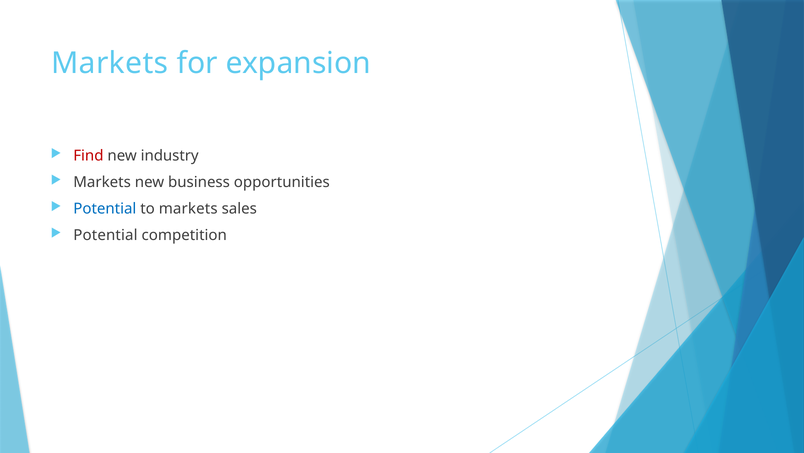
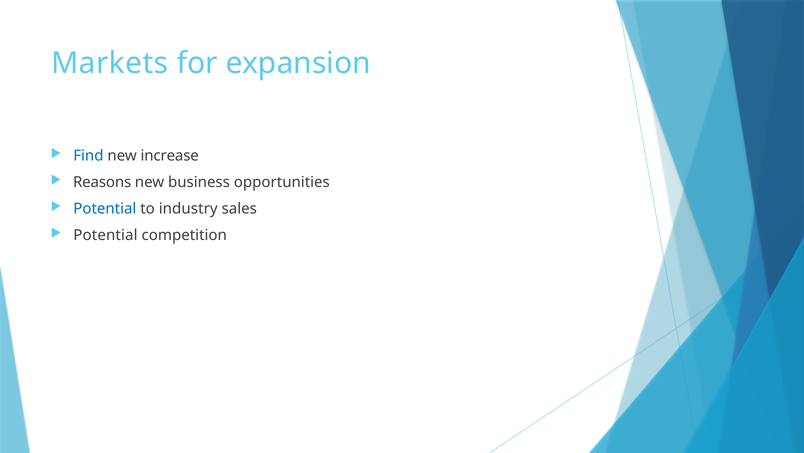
Find colour: red -> blue
industry: industry -> increase
Markets at (102, 182): Markets -> Reasons
to markets: markets -> industry
